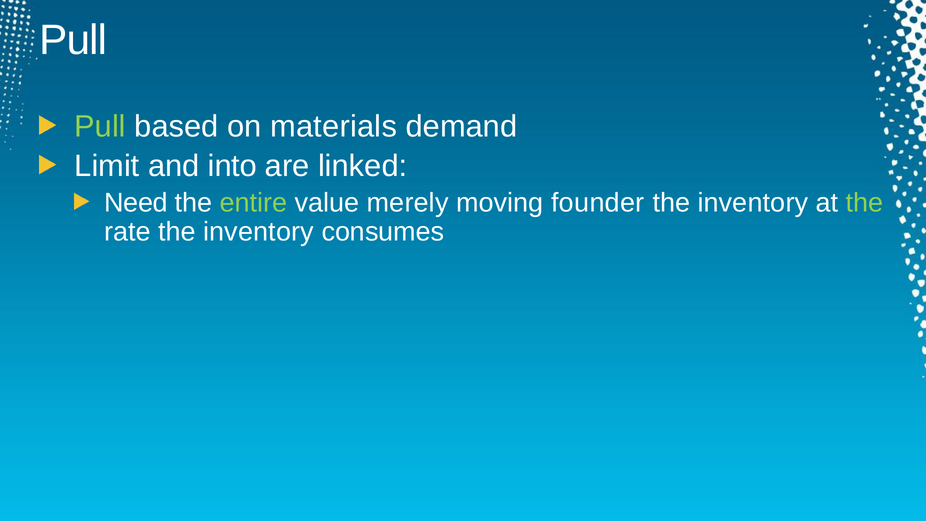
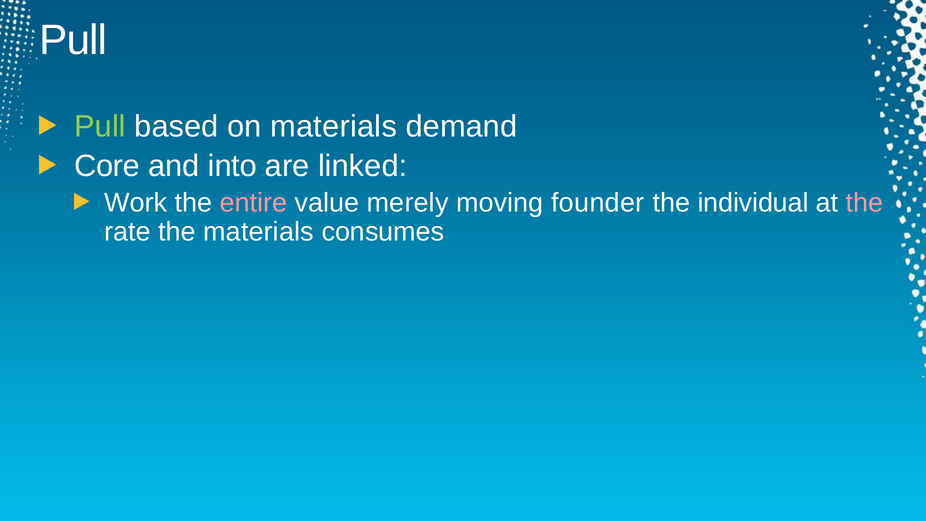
Limit: Limit -> Core
Need: Need -> Work
entire colour: light green -> pink
inventory at (753, 203): inventory -> individual
the at (865, 203) colour: light green -> pink
rate the inventory: inventory -> materials
